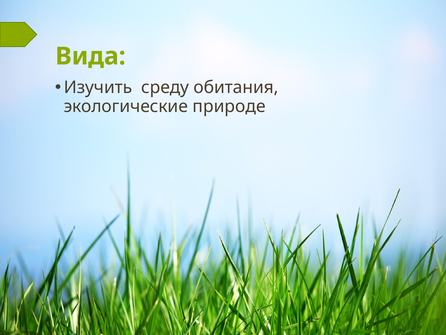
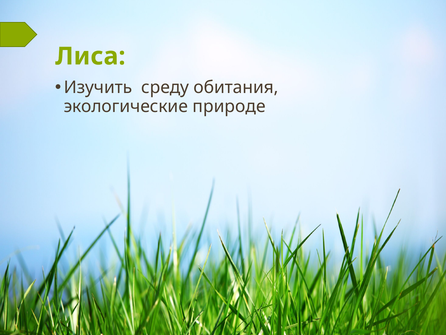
Вида: Вида -> Лиса
